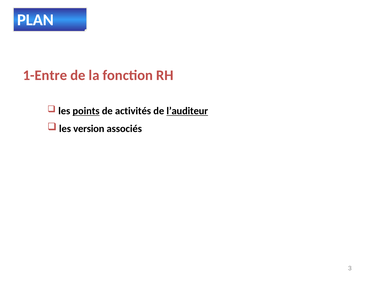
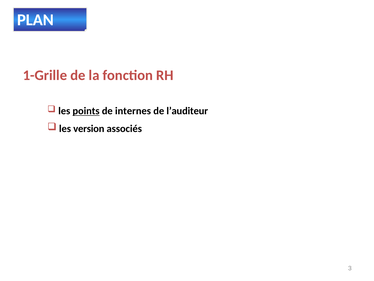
1-Entre: 1-Entre -> 1-Grille
activités: activités -> internes
l’auditeur underline: present -> none
